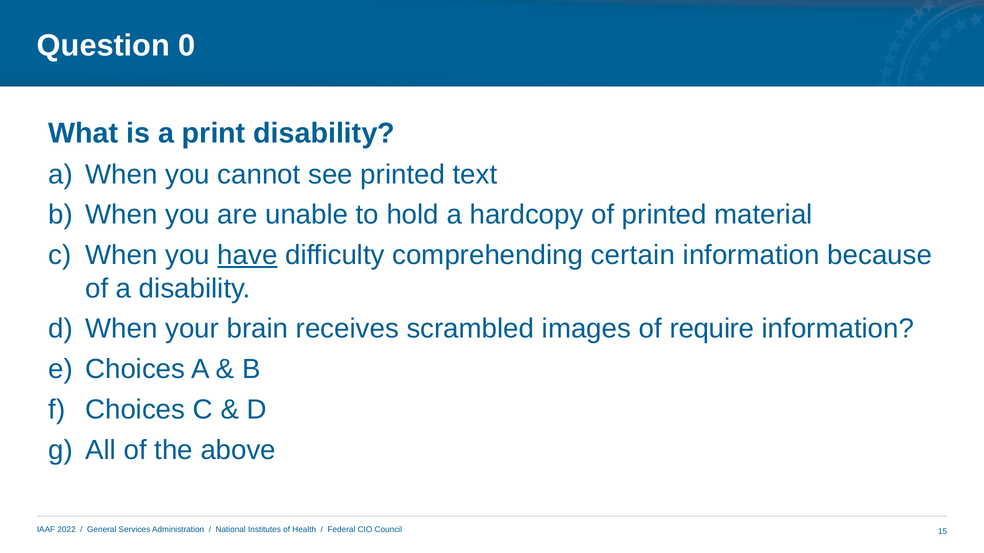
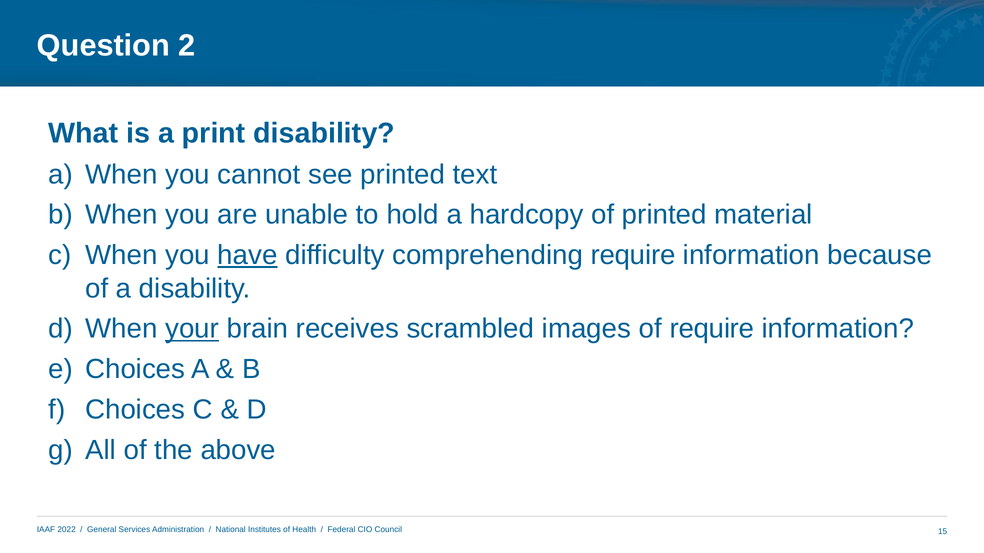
0: 0 -> 2
comprehending certain: certain -> require
your underline: none -> present
